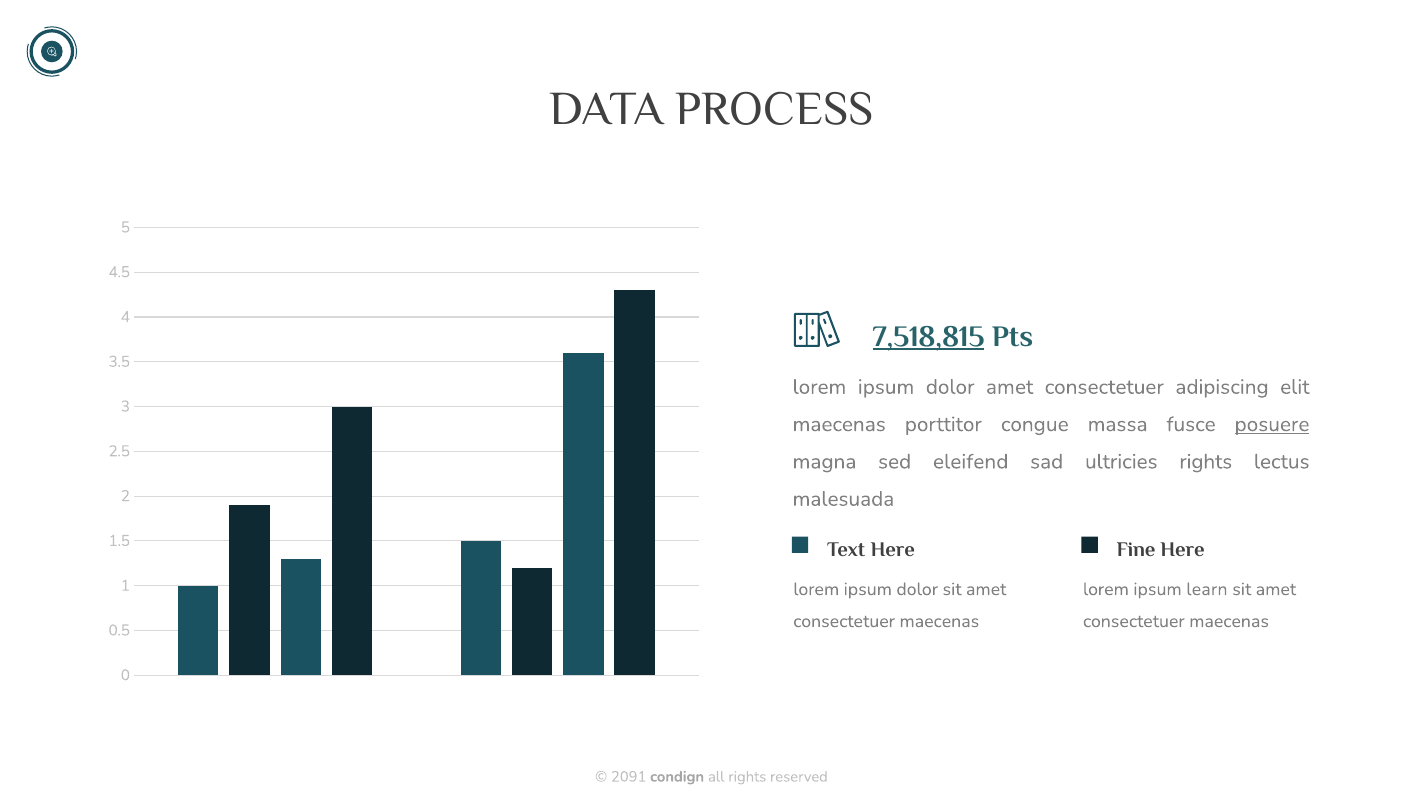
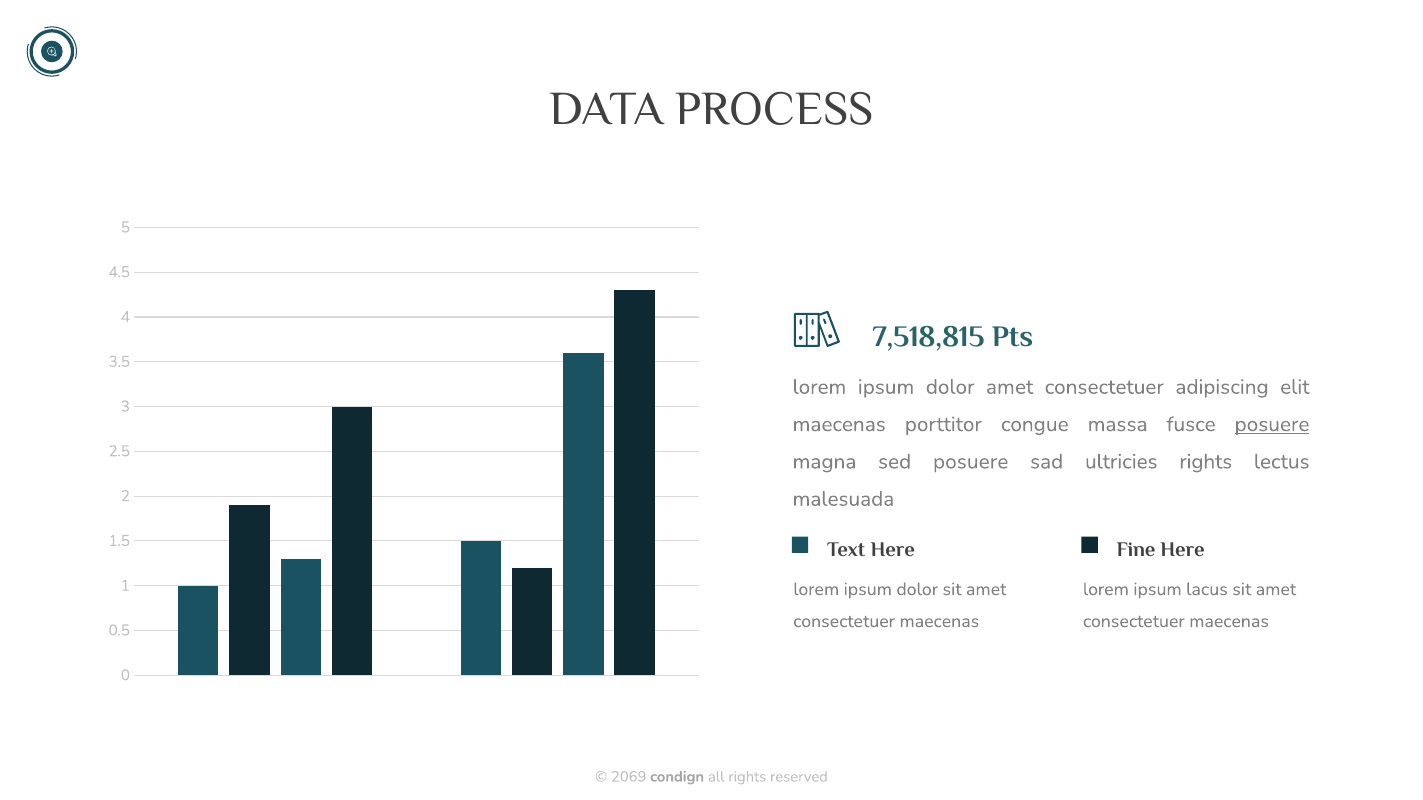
7,518,815 underline: present -> none
sed eleifend: eleifend -> posuere
learn: learn -> lacus
2091: 2091 -> 2069
